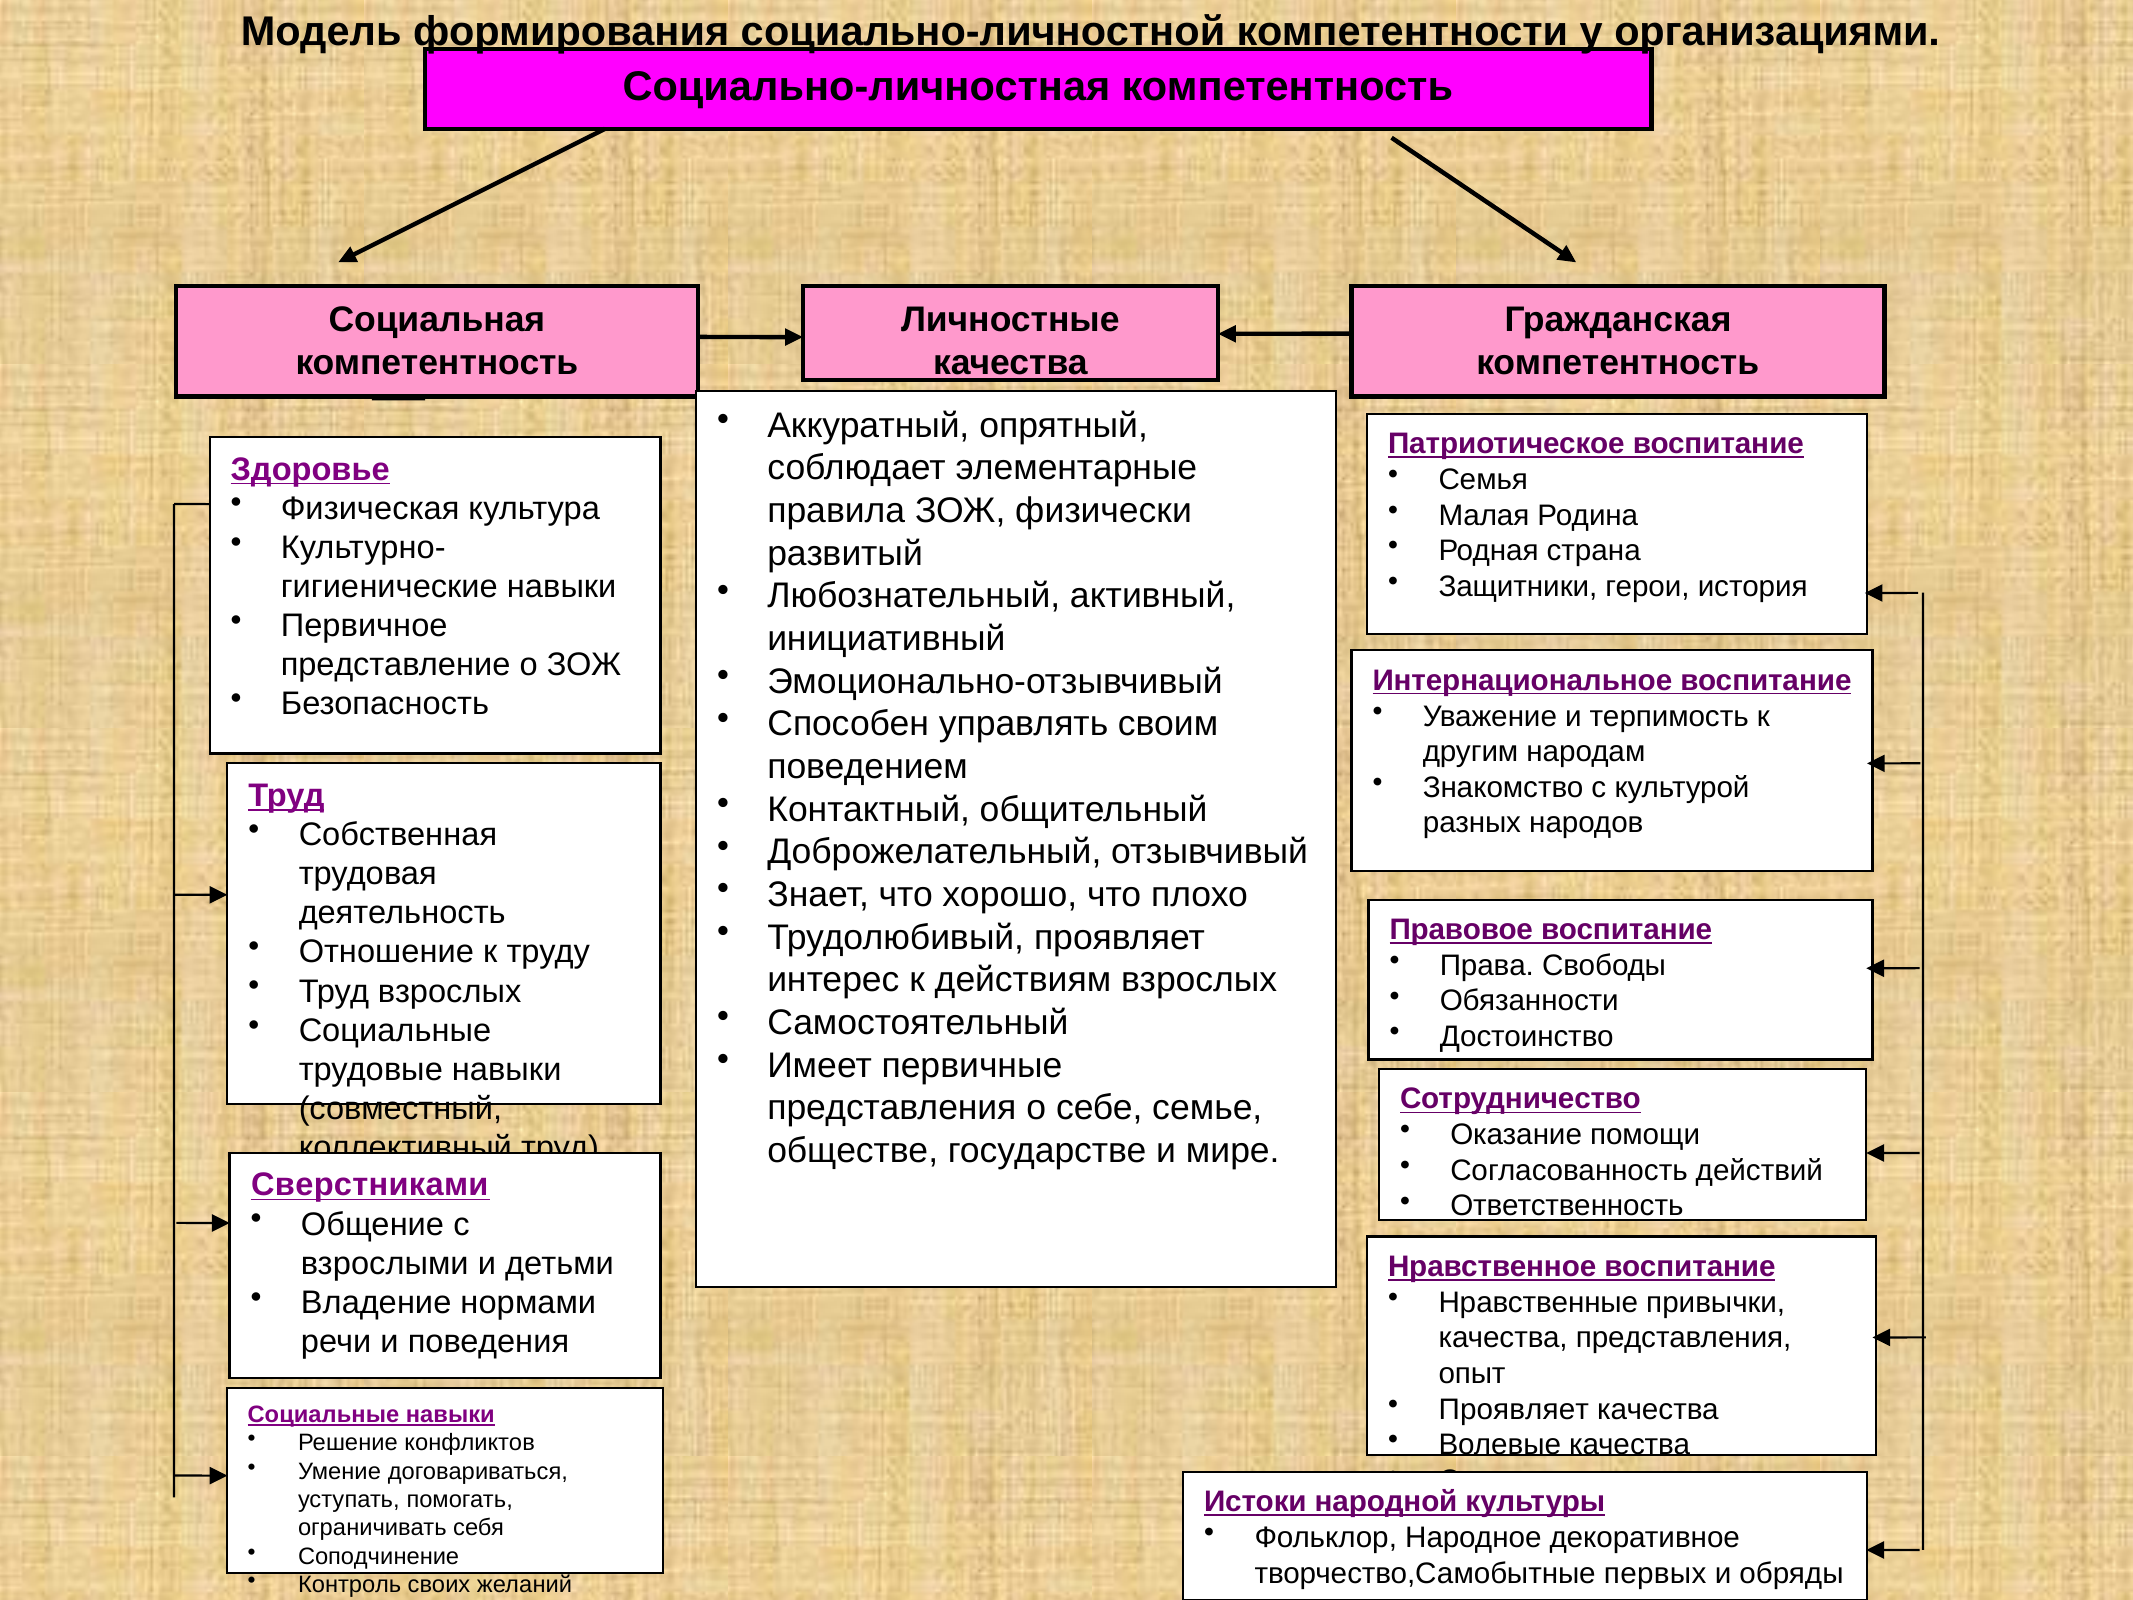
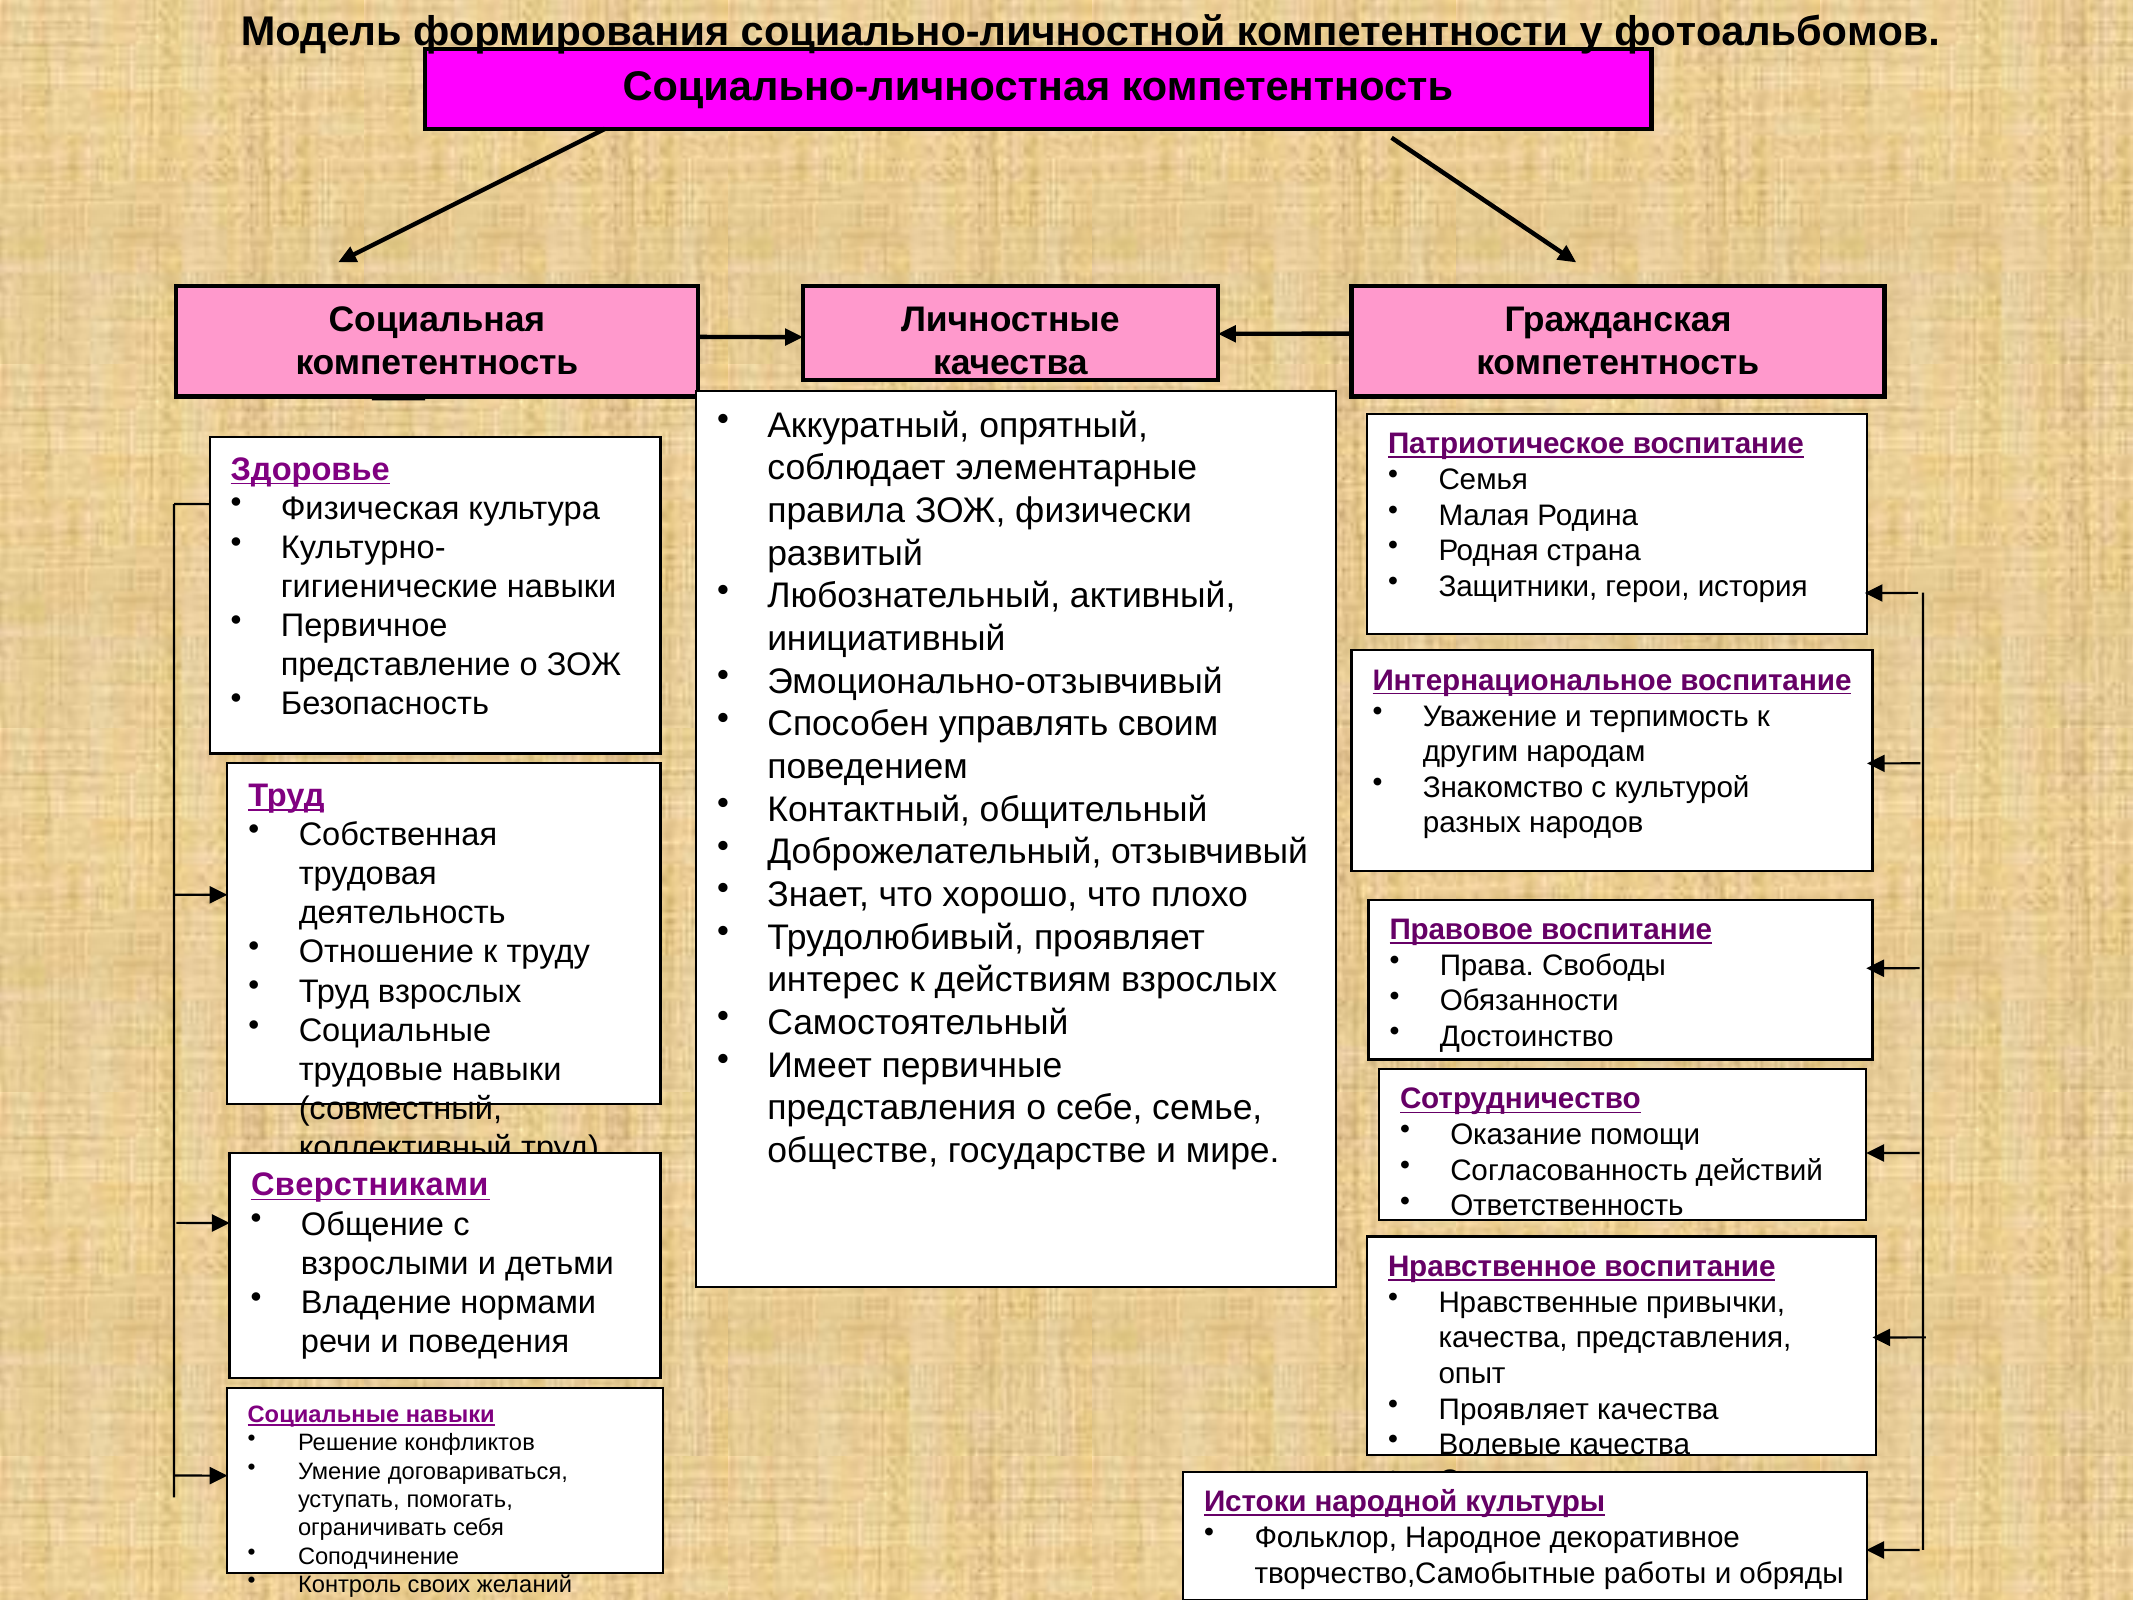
организациями: организациями -> фотоальбомов
первых: первых -> работы
